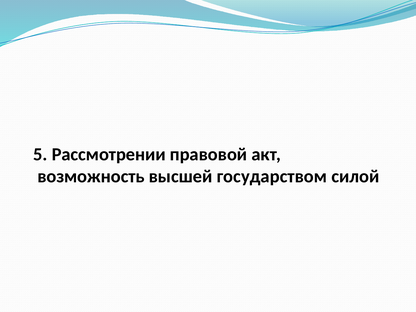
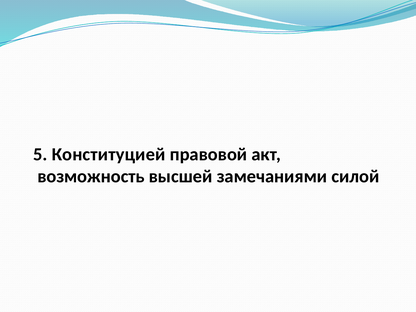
Рассмотрении: Рассмотрении -> Конституцией
государством: государством -> замечаниями
